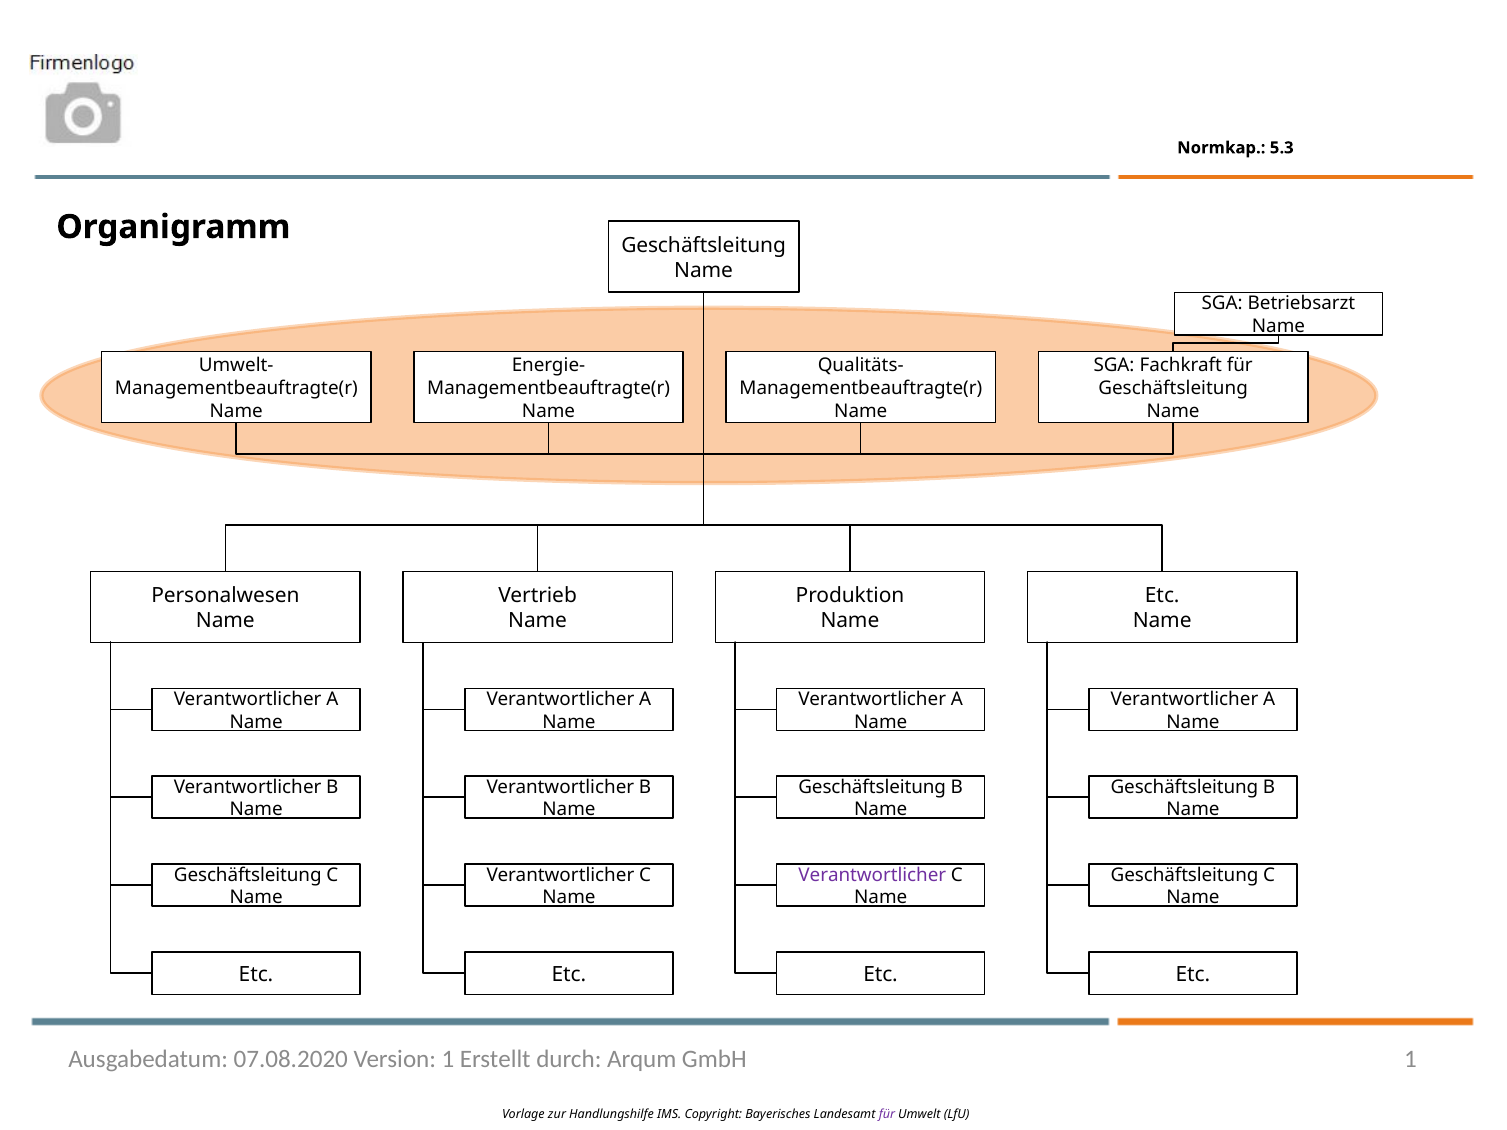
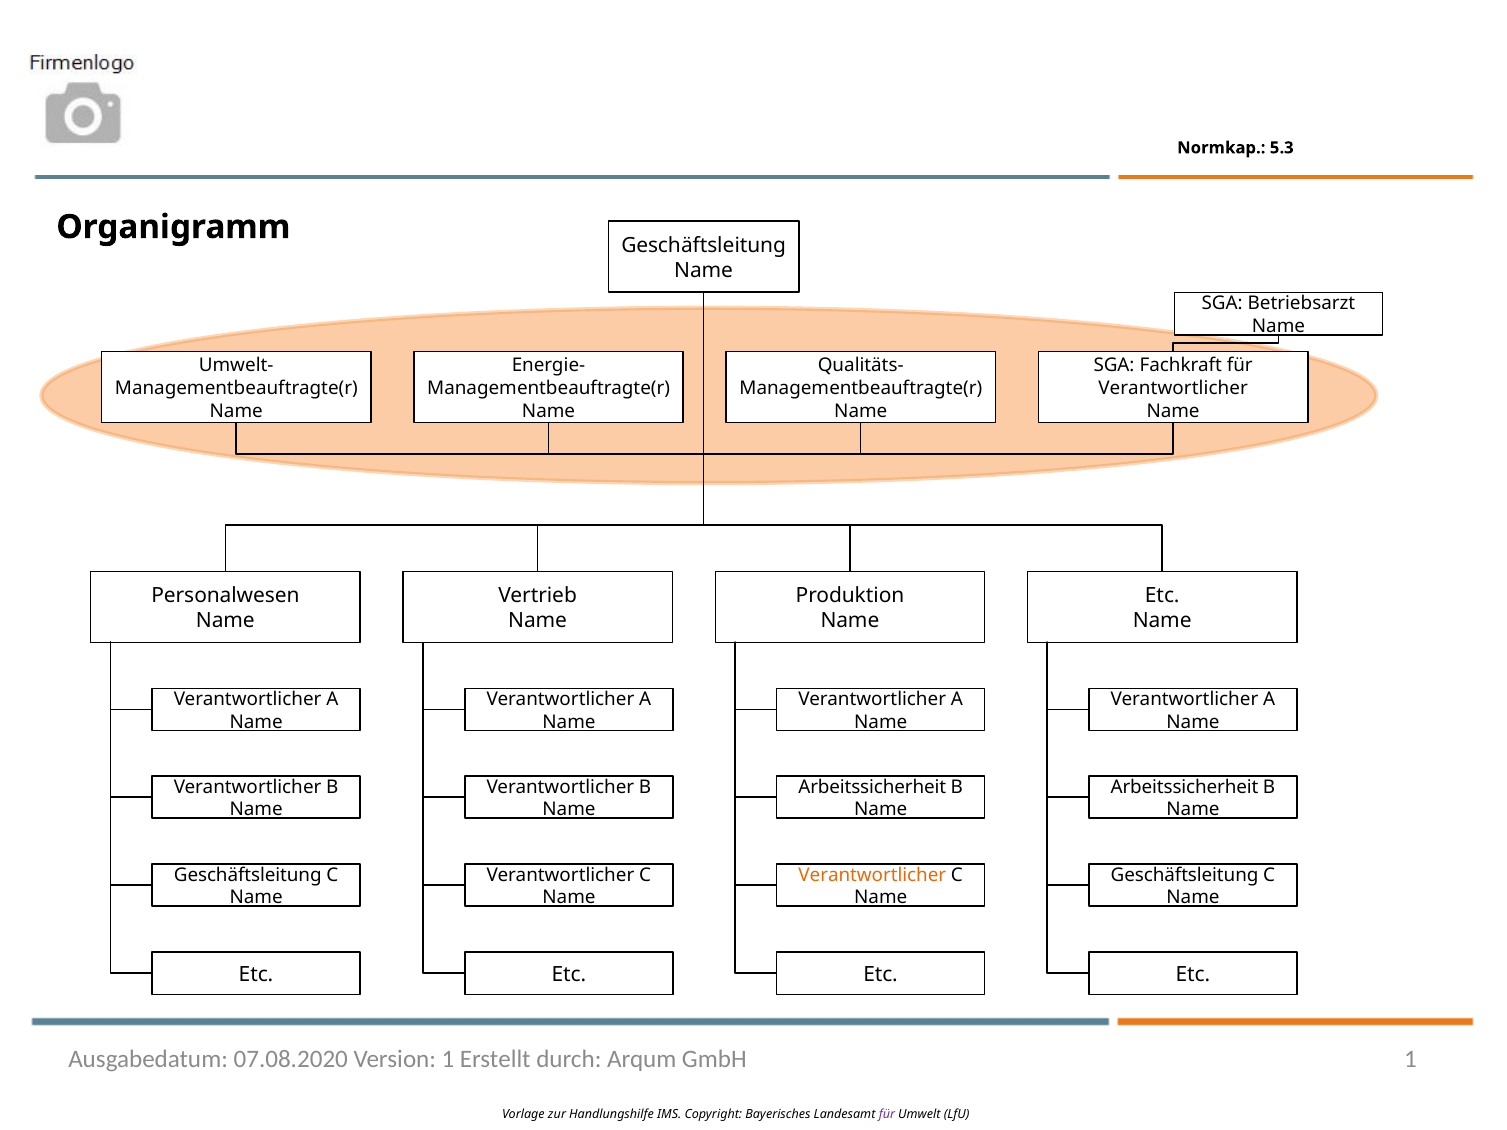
Geschäftsleitung at (1173, 389): Geschäftsleitung -> Verantwortlicher
Geschäftsleitung at (872, 787): Geschäftsleitung -> Arbeitssicherheit
Geschäftsleitung at (1184, 787): Geschäftsleitung -> Arbeitssicherheit
Verantwortlicher at (872, 875) colour: purple -> orange
